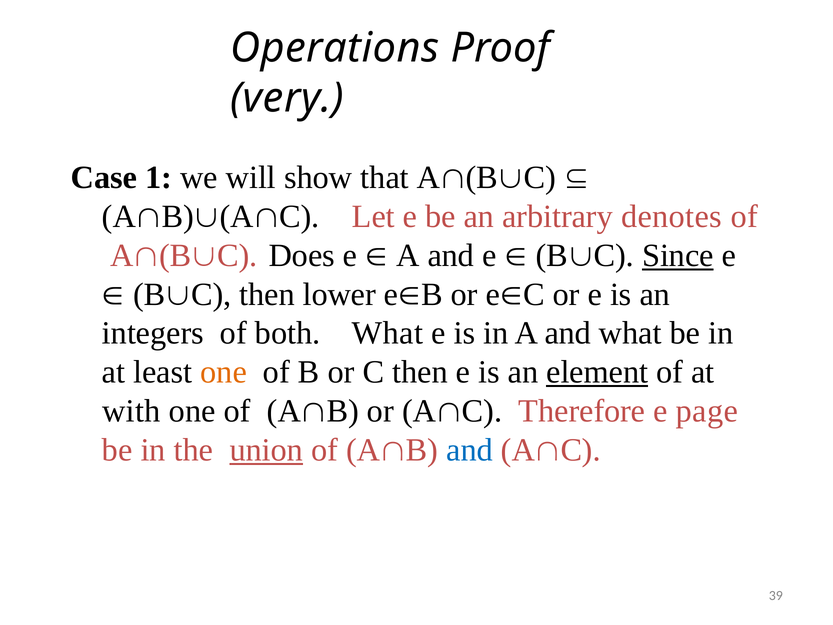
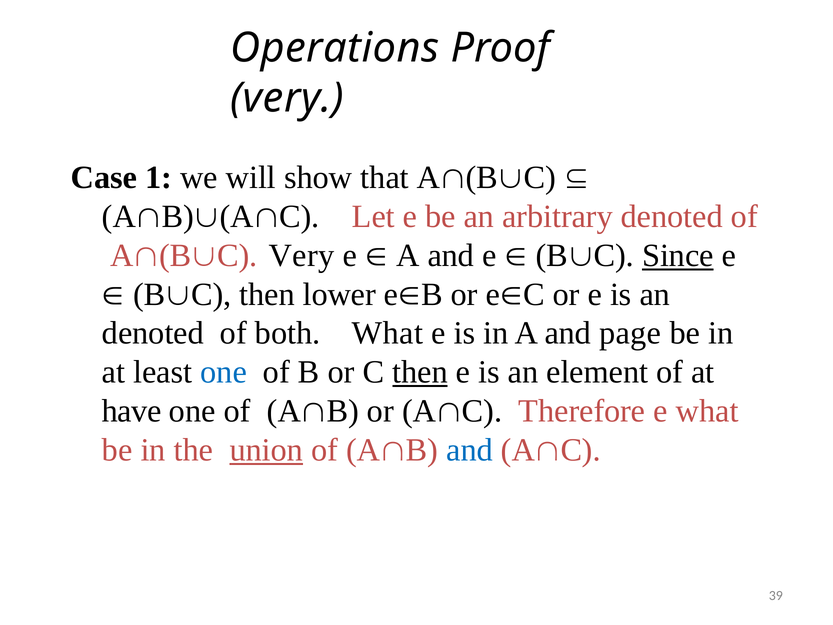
arbitrary denotes: denotes -> denoted
C Does: Does -> Very
integers at (153, 333): integers -> denoted
and what: what -> page
one at (224, 372) colour: orange -> blue
then at (420, 372) underline: none -> present
element underline: present -> none
with: with -> have
e page: page -> what
